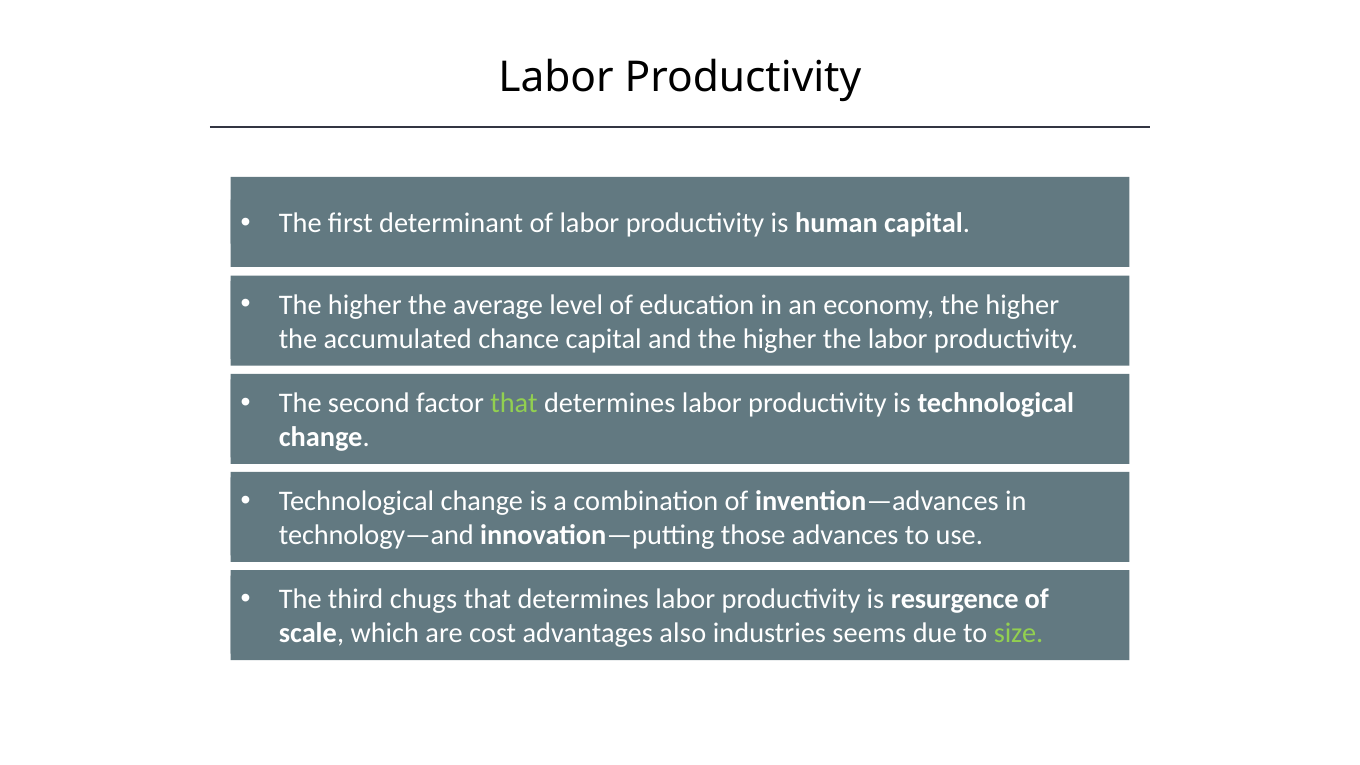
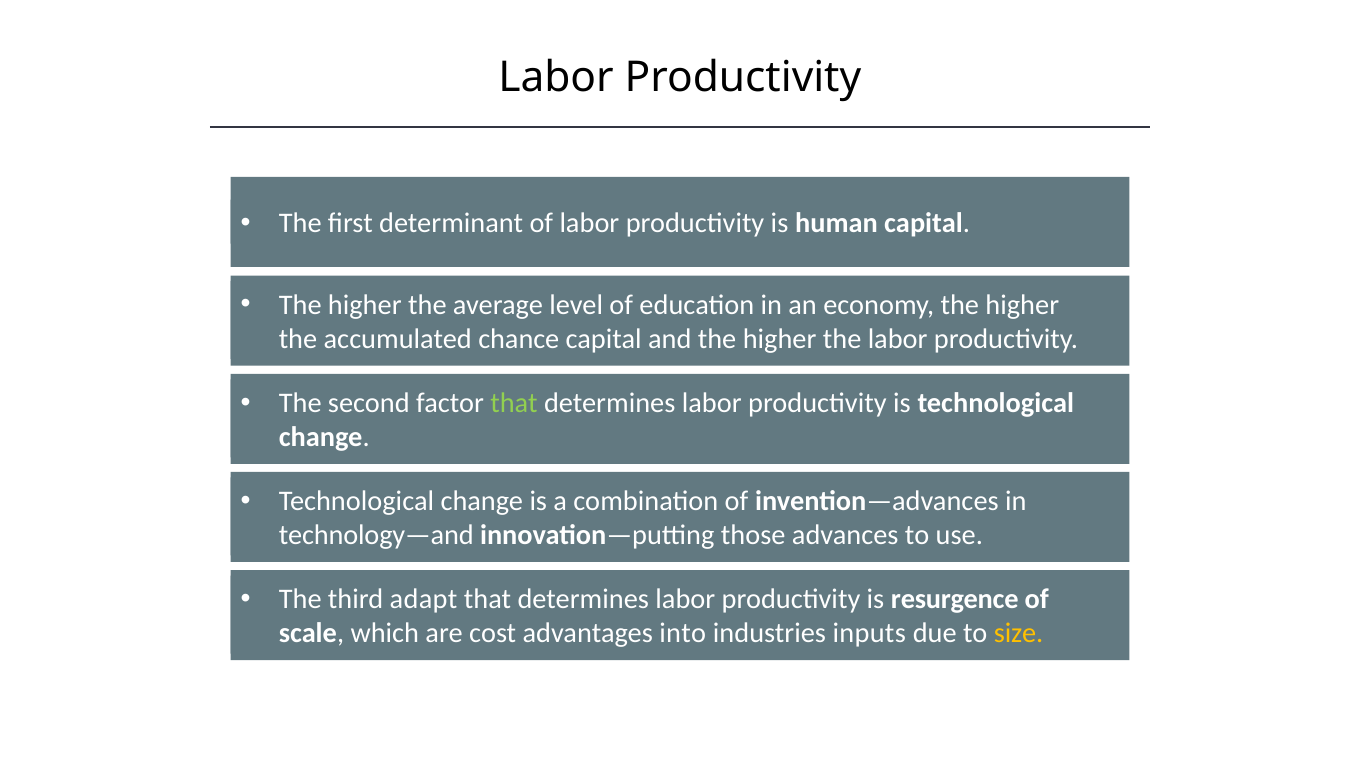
chugs: chugs -> adapt
also: also -> into
seems: seems -> inputs
size colour: light green -> yellow
